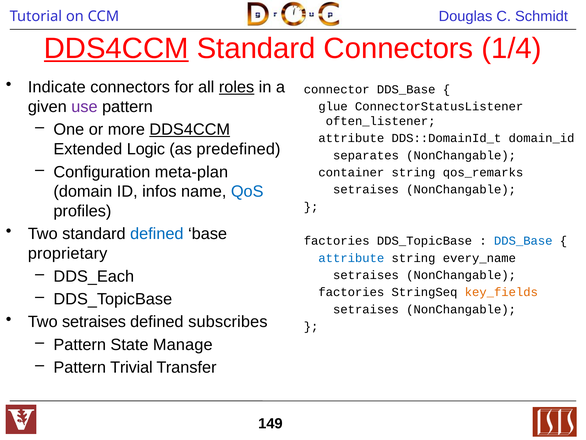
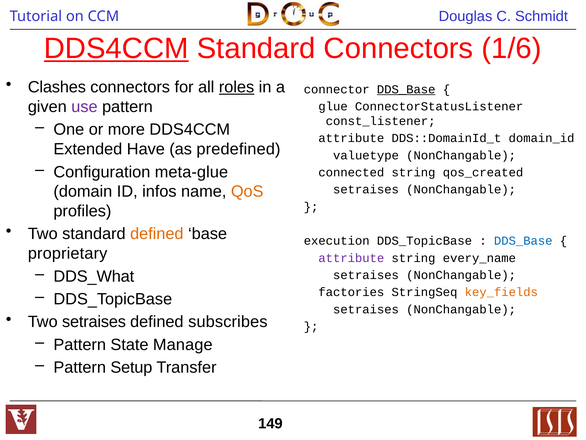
1/4: 1/4 -> 1/6
Indicate: Indicate -> Clashes
DDS_Base at (406, 89) underline: none -> present
often_listener: often_listener -> const_listener
DDS4CCM at (190, 129) underline: present -> none
Logic: Logic -> Have
separates: separates -> valuetype
meta-plan: meta-plan -> meta-glue
container: container -> connected
qos_remarks: qos_remarks -> qos_created
QoS colour: blue -> orange
defined at (157, 234) colour: blue -> orange
factories at (337, 241): factories -> execution
attribute at (351, 258) colour: blue -> purple
DDS_Each: DDS_Each -> DDS_What
Trivial: Trivial -> Setup
